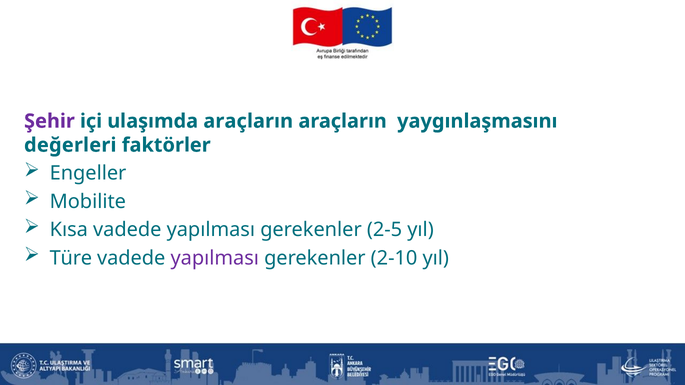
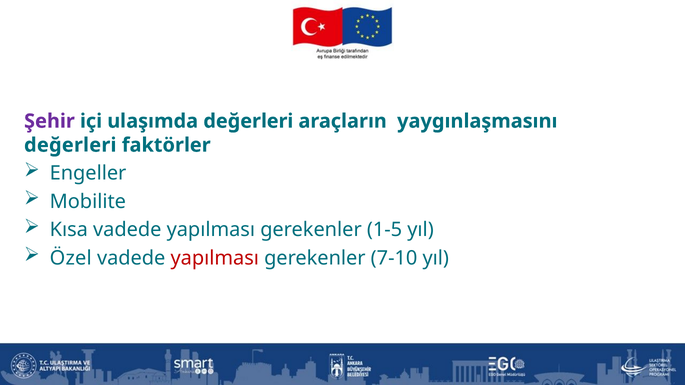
ulaşımda araçların: araçların -> değerleri
2-5: 2-5 -> 1-5
Türe: Türe -> Özel
yapılması at (215, 258) colour: purple -> red
2-10: 2-10 -> 7-10
